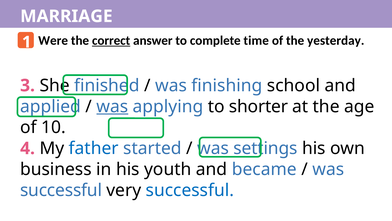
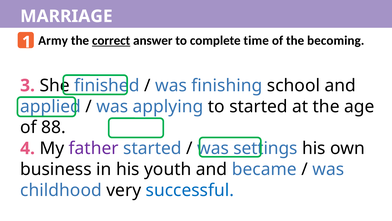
Were: Were -> Army
yesterday: yesterday -> becoming
was at (112, 106) underline: present -> none
to shorter: shorter -> started
10: 10 -> 88
father colour: blue -> purple
successful at (61, 190): successful -> childhood
